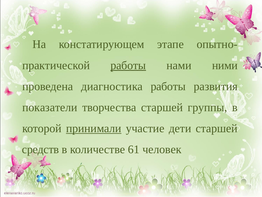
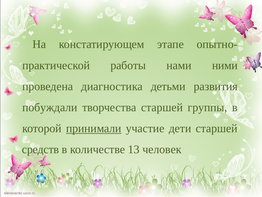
работы at (128, 65) underline: present -> none
диагностика работы: работы -> детьми
показатели: показатели -> побуждали
61: 61 -> 13
